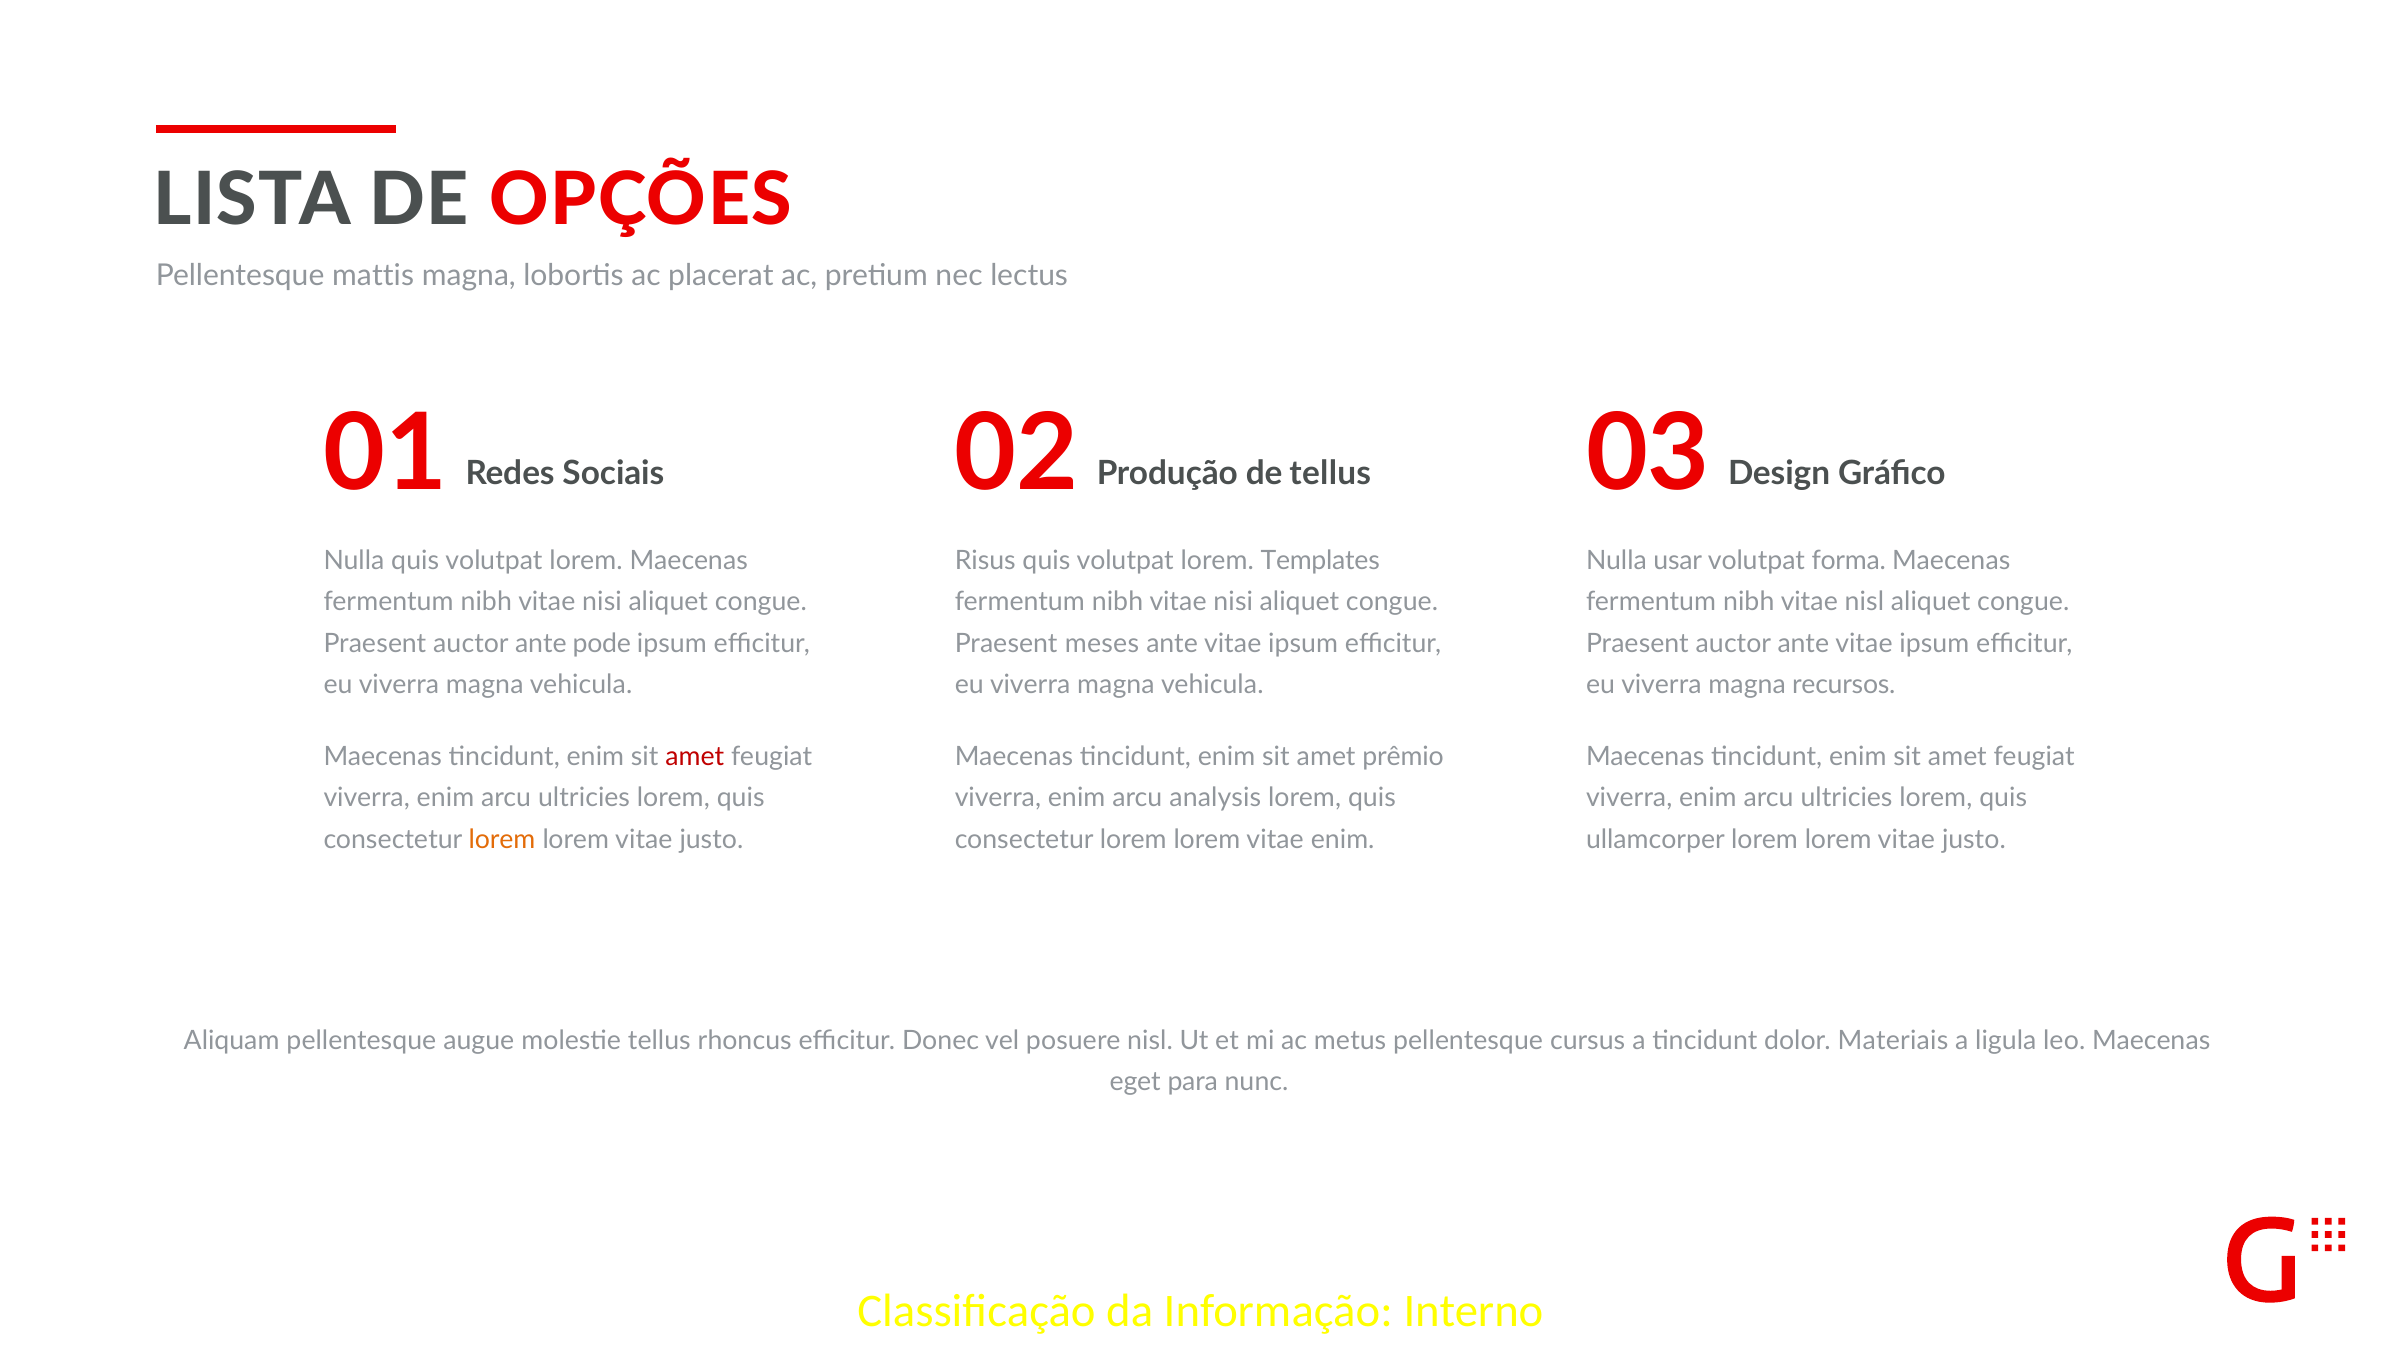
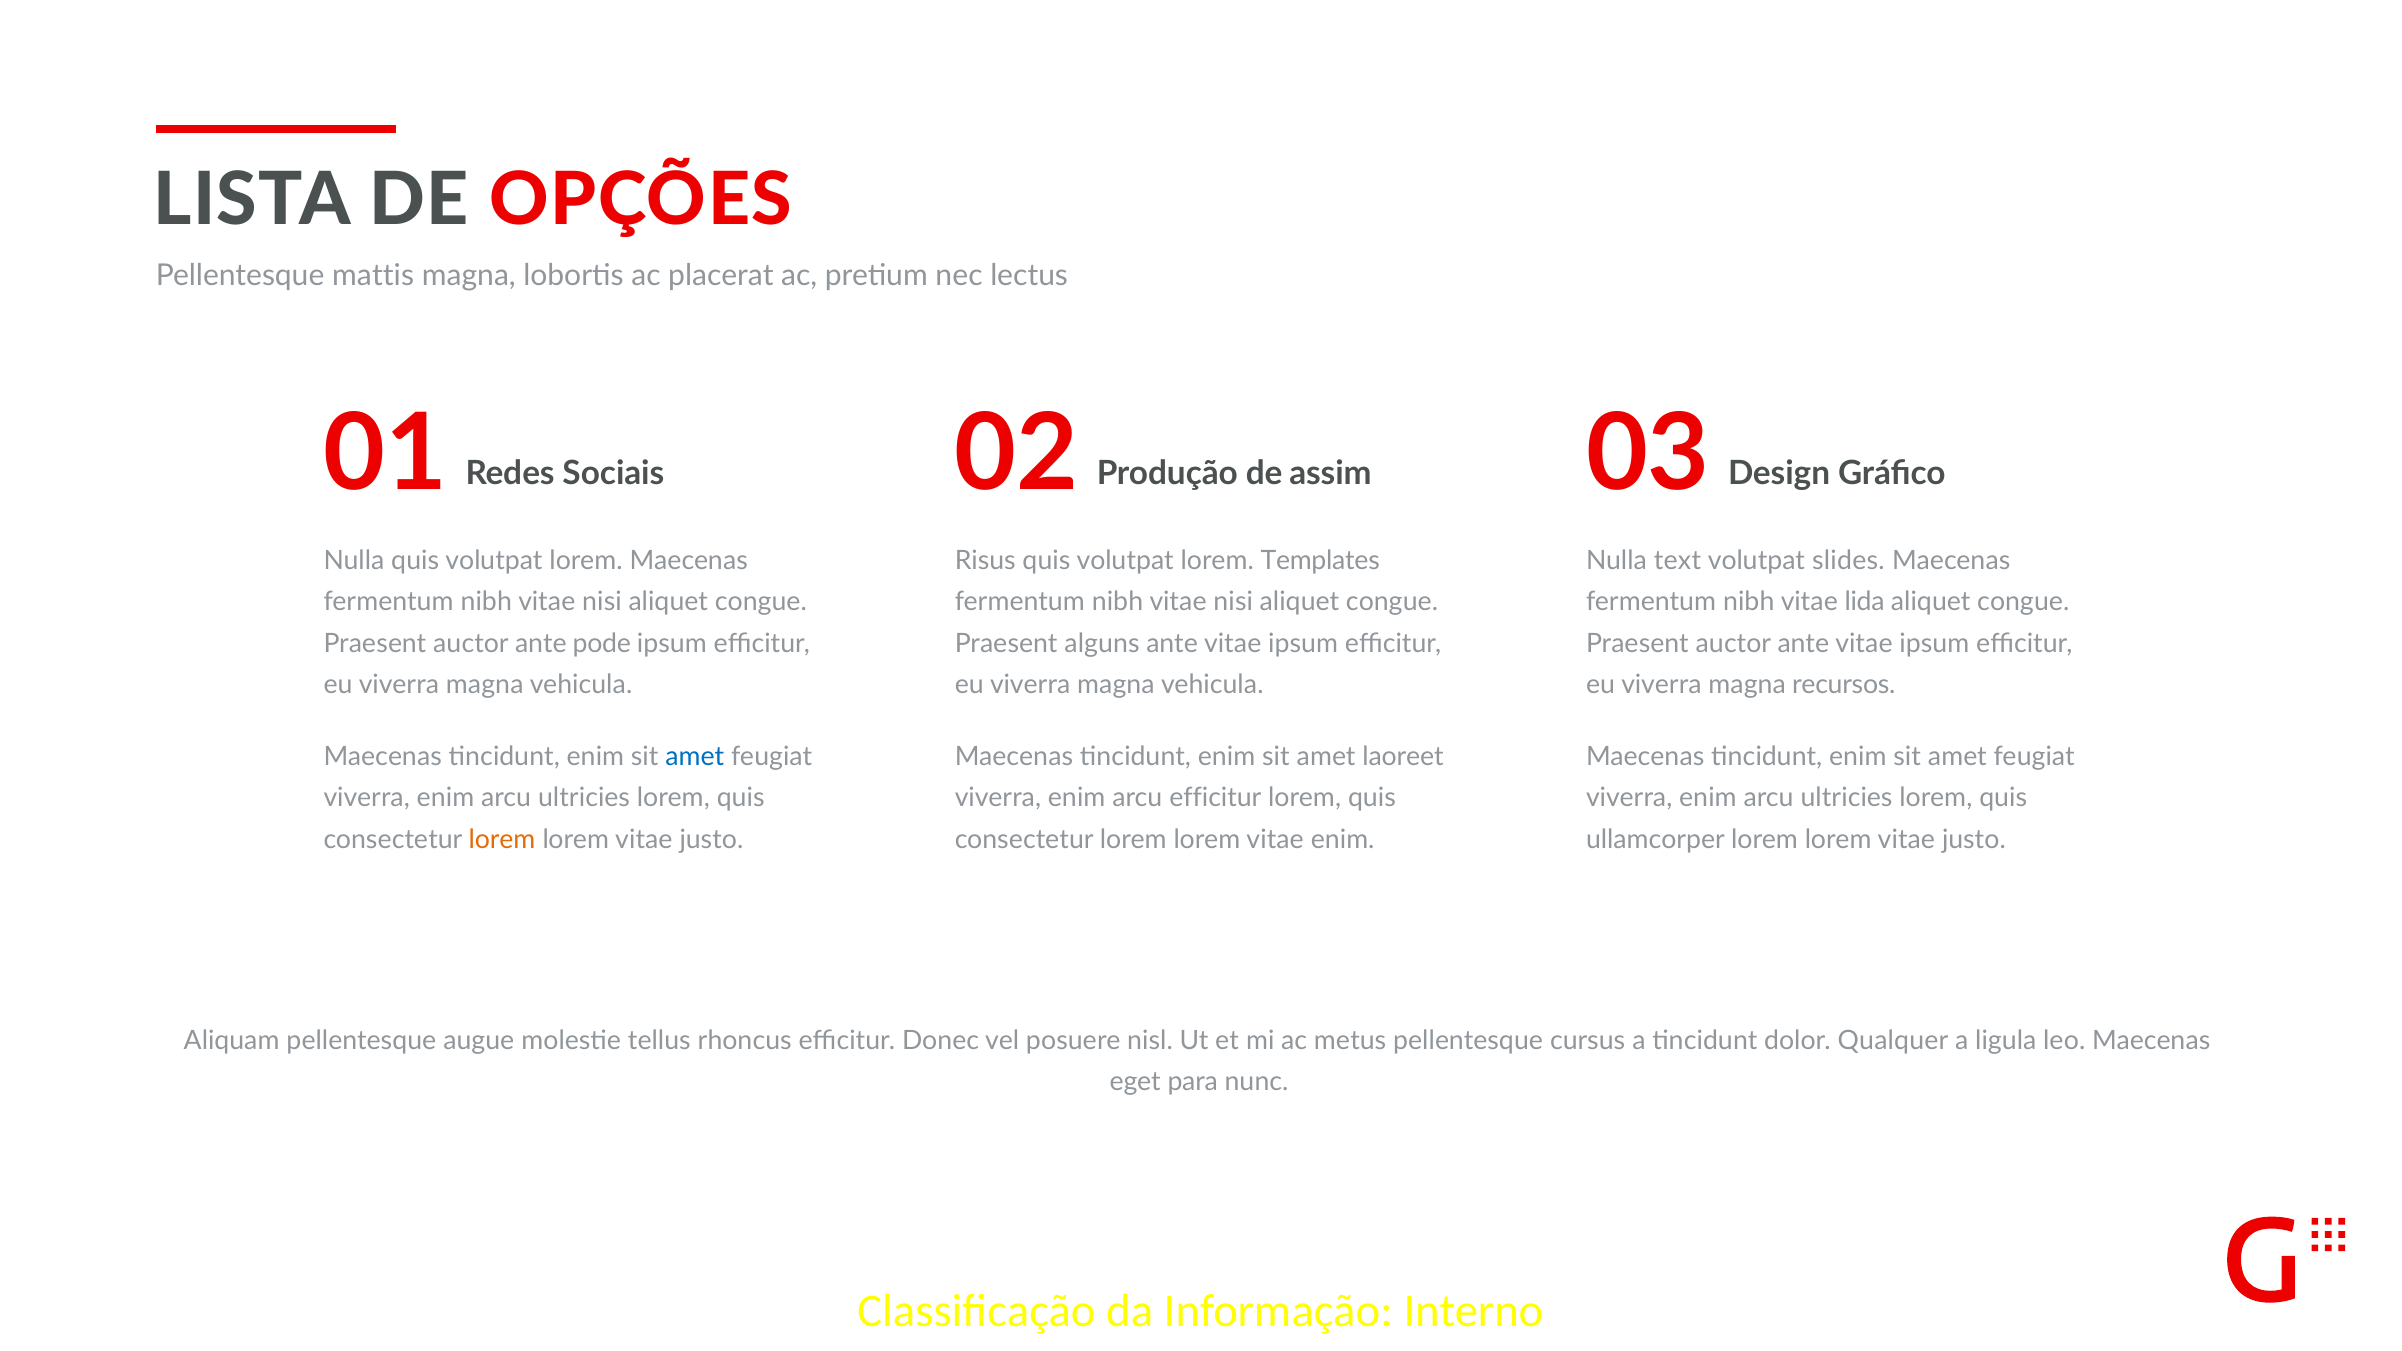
de tellus: tellus -> assim
usar: usar -> text
forma: forma -> slides
vitae nisl: nisl -> lida
meses: meses -> alguns
amet at (695, 757) colour: red -> blue
prêmio: prêmio -> laoreet
arcu analysis: analysis -> efficitur
Materiais: Materiais -> Qualquer
